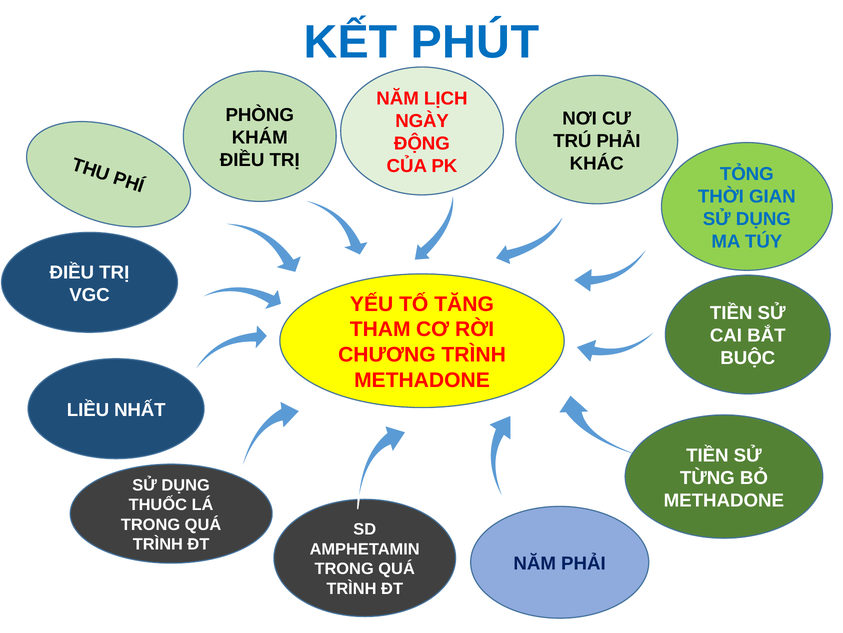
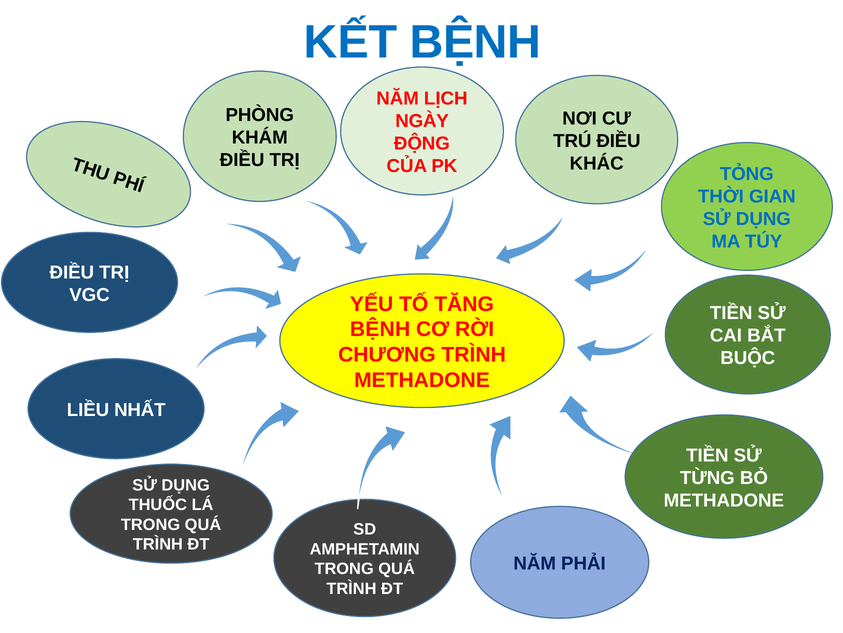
KẾT PHÚT: PHÚT -> BỆNH
TRÚ PHẢI: PHẢI -> ĐIỀU
THAM at (380, 329): THAM -> BỆNH
